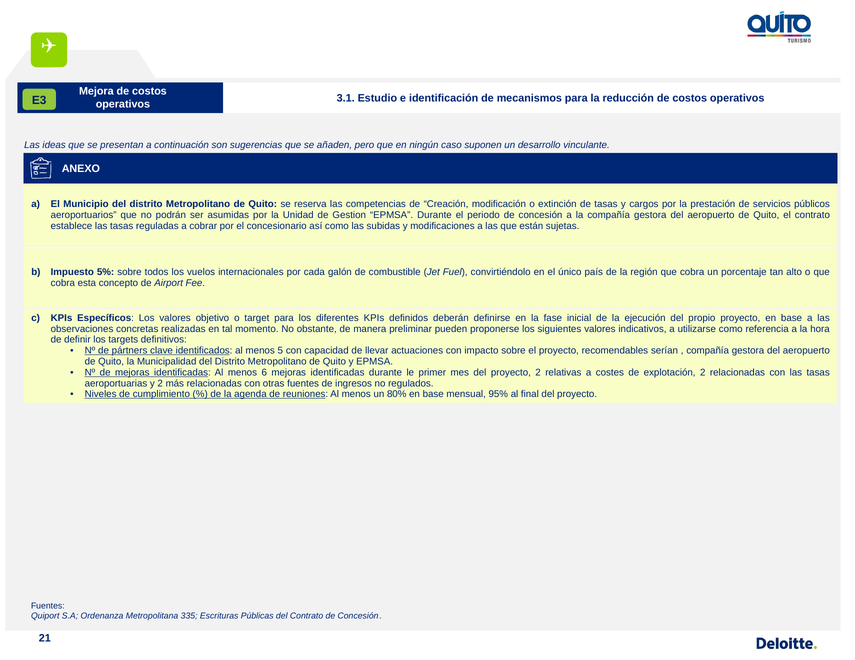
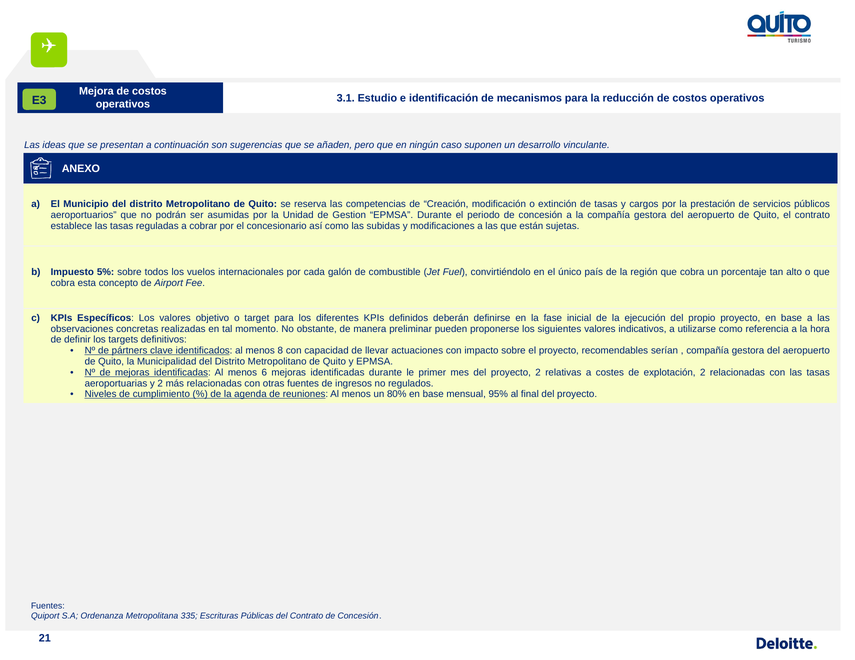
5: 5 -> 8
